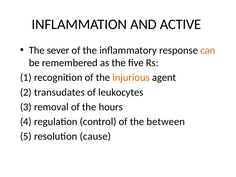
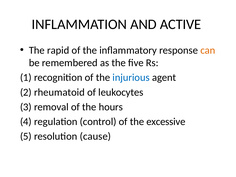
sever: sever -> rapid
injurious colour: orange -> blue
transudates: transudates -> rheumatoid
between: between -> excessive
